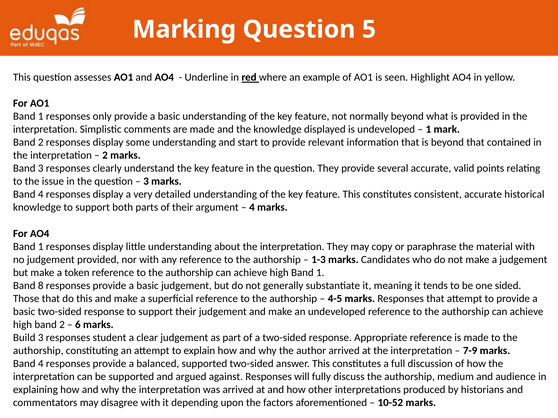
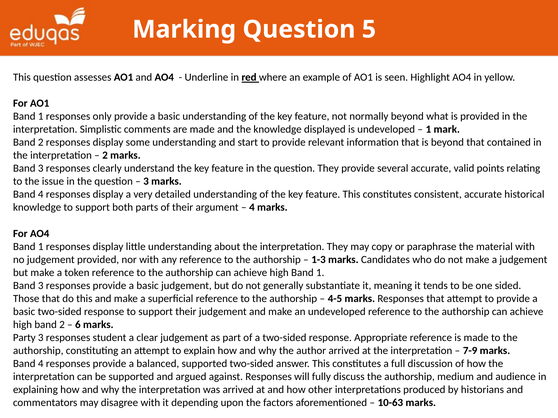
8 at (41, 286): 8 -> 3
Build: Build -> Party
10-52: 10-52 -> 10-63
